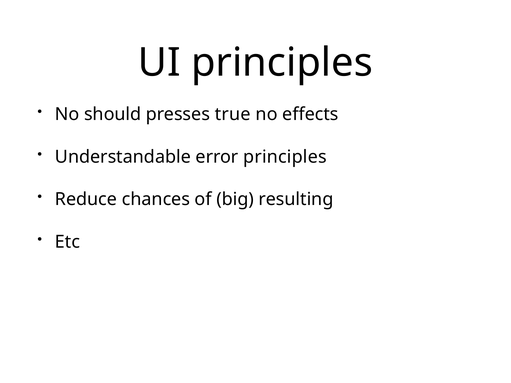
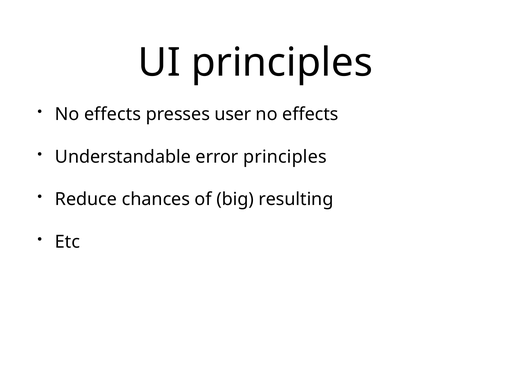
should at (113, 114): should -> effects
true: true -> user
